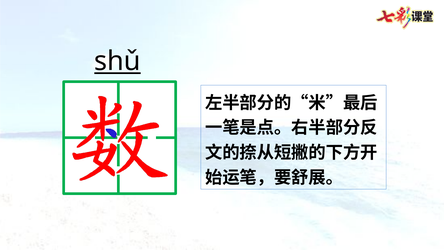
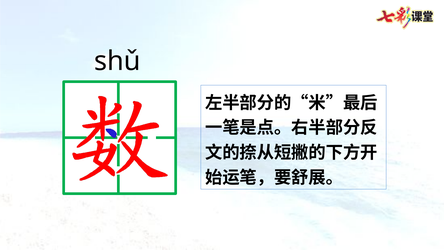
shǔ underline: present -> none
